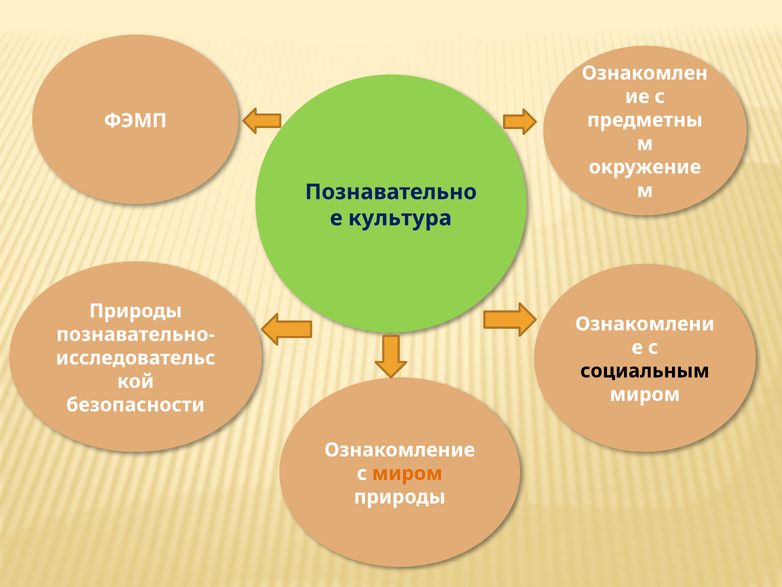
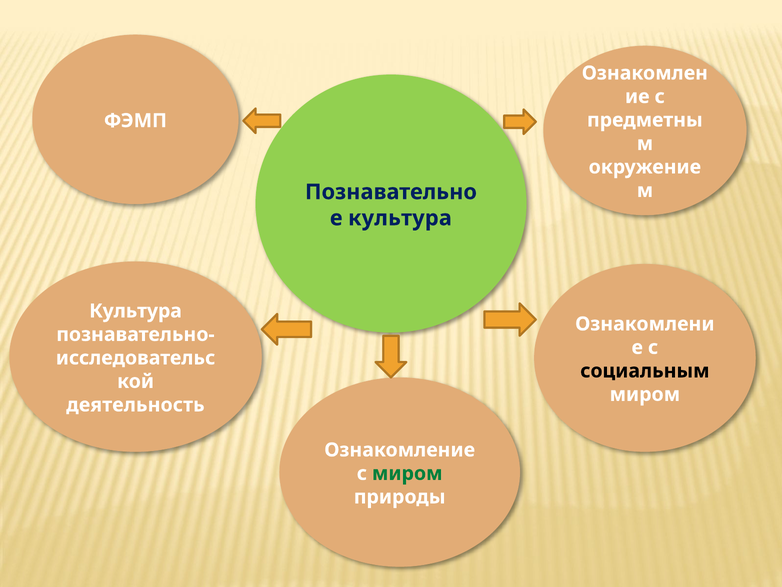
Природы at (136, 311): Природы -> Культура
безопасности: безопасности -> деятельность
миром at (407, 473) colour: orange -> green
